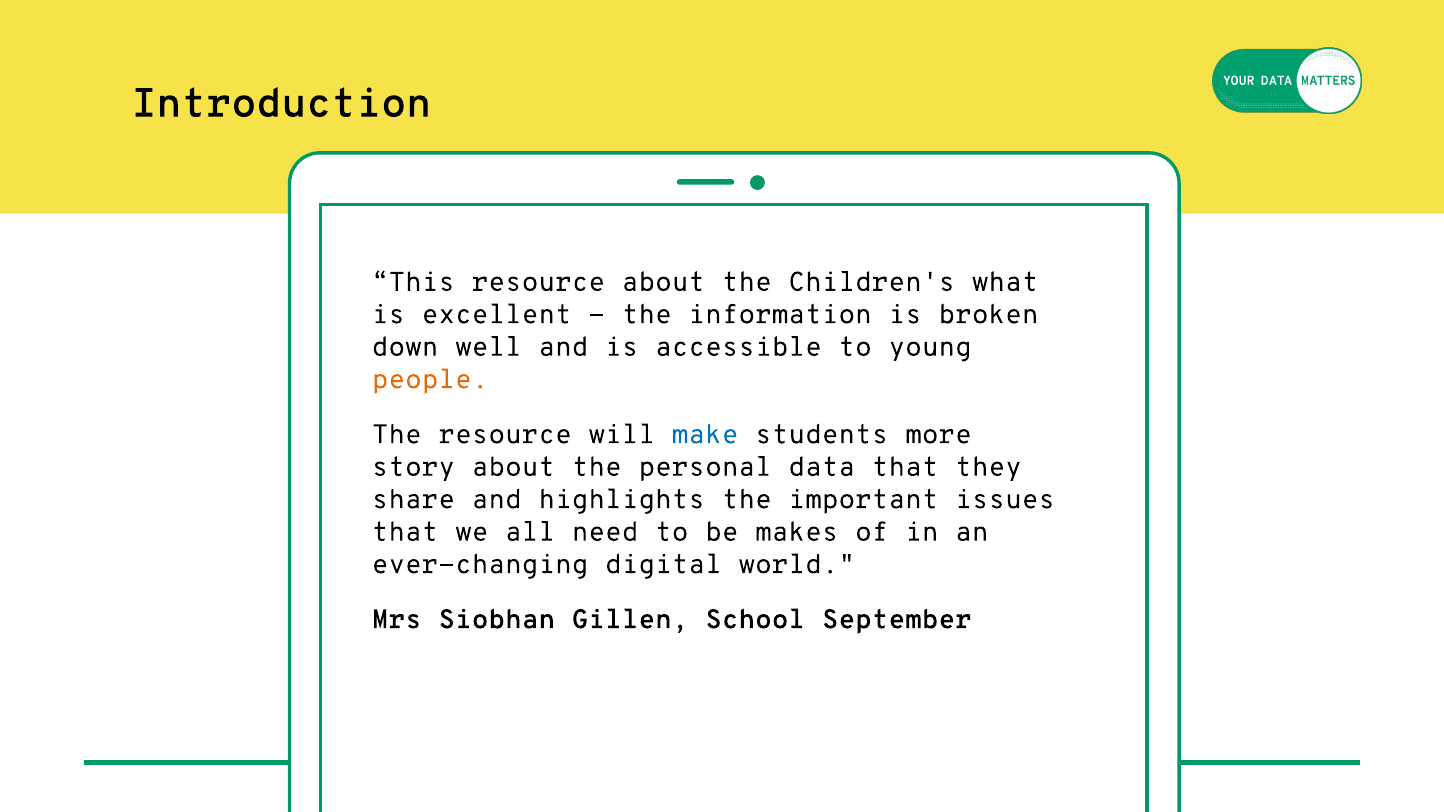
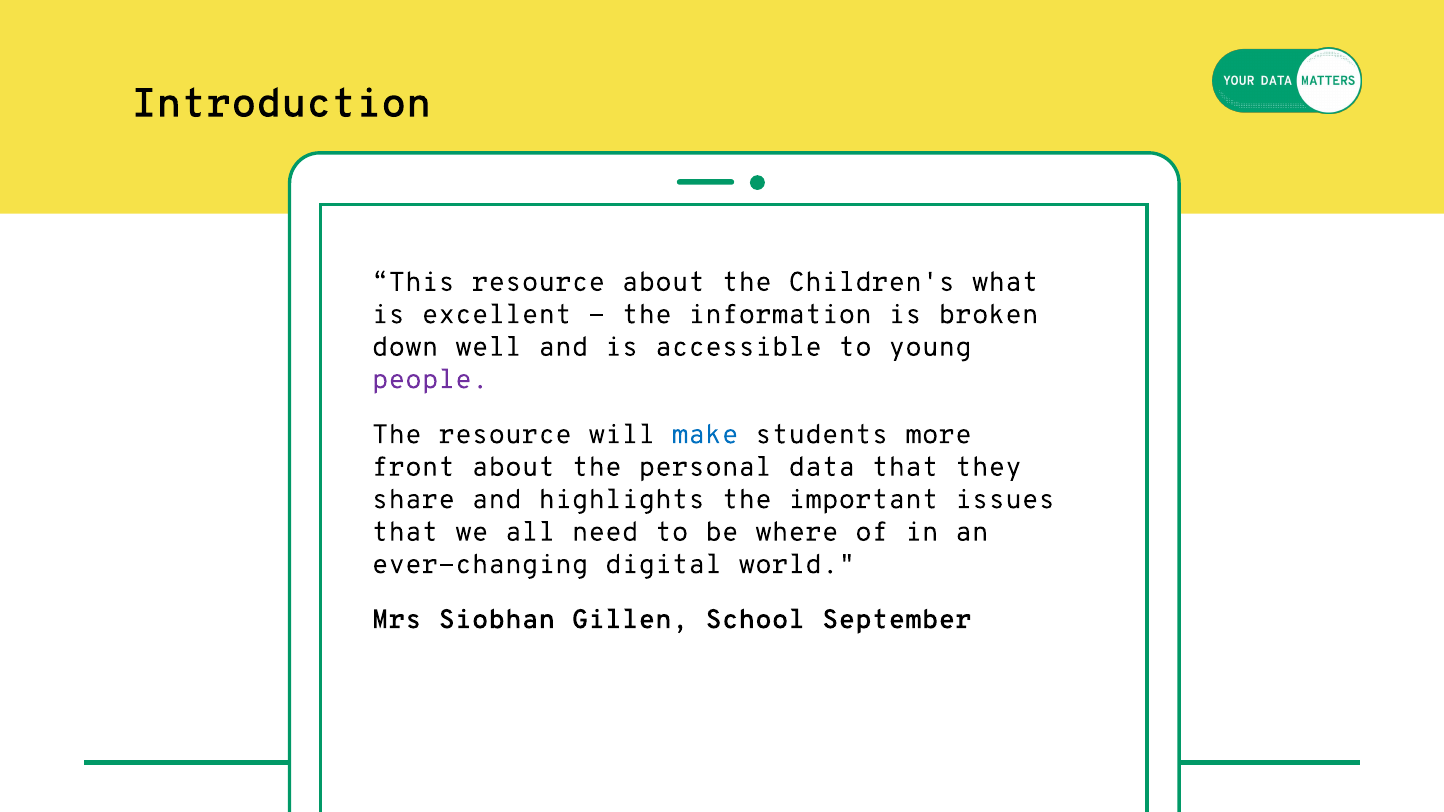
people colour: orange -> purple
story: story -> front
makes: makes -> where
